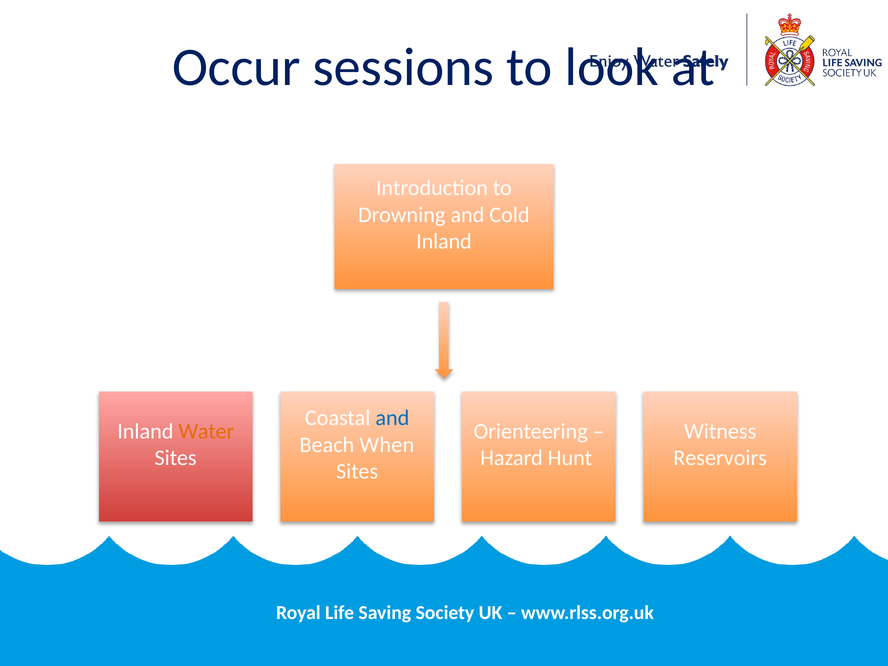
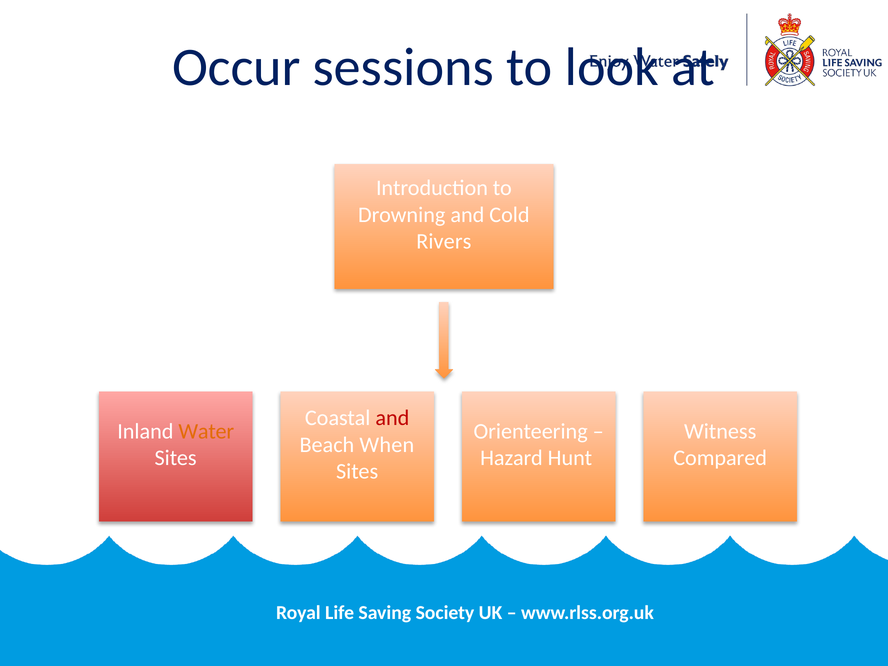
Inland at (444, 241): Inland -> Rivers
and at (392, 418) colour: blue -> red
Reservoirs: Reservoirs -> Compared
